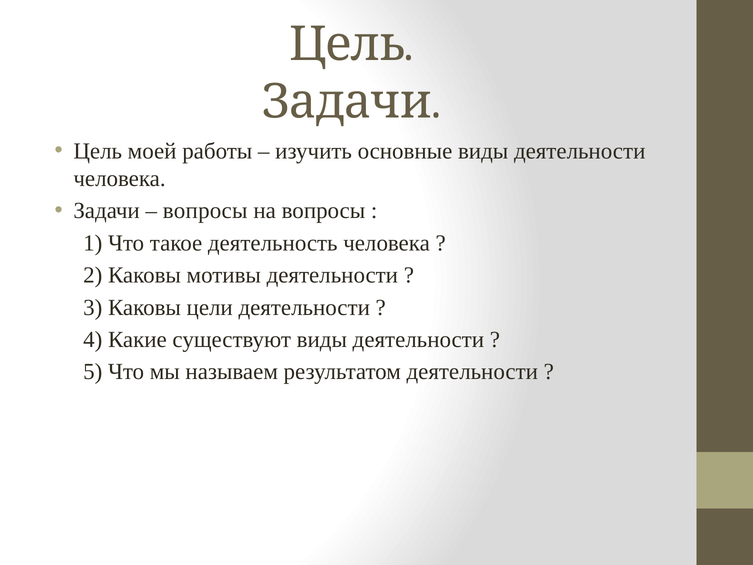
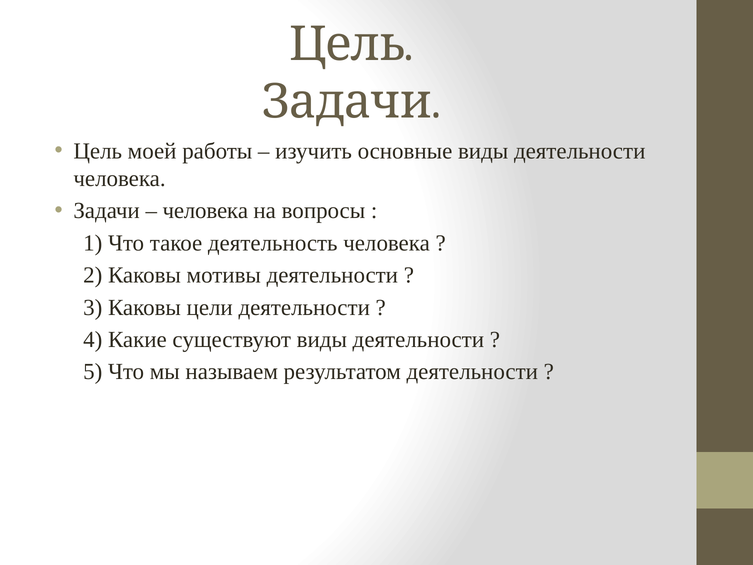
вопросы at (205, 211): вопросы -> человека
